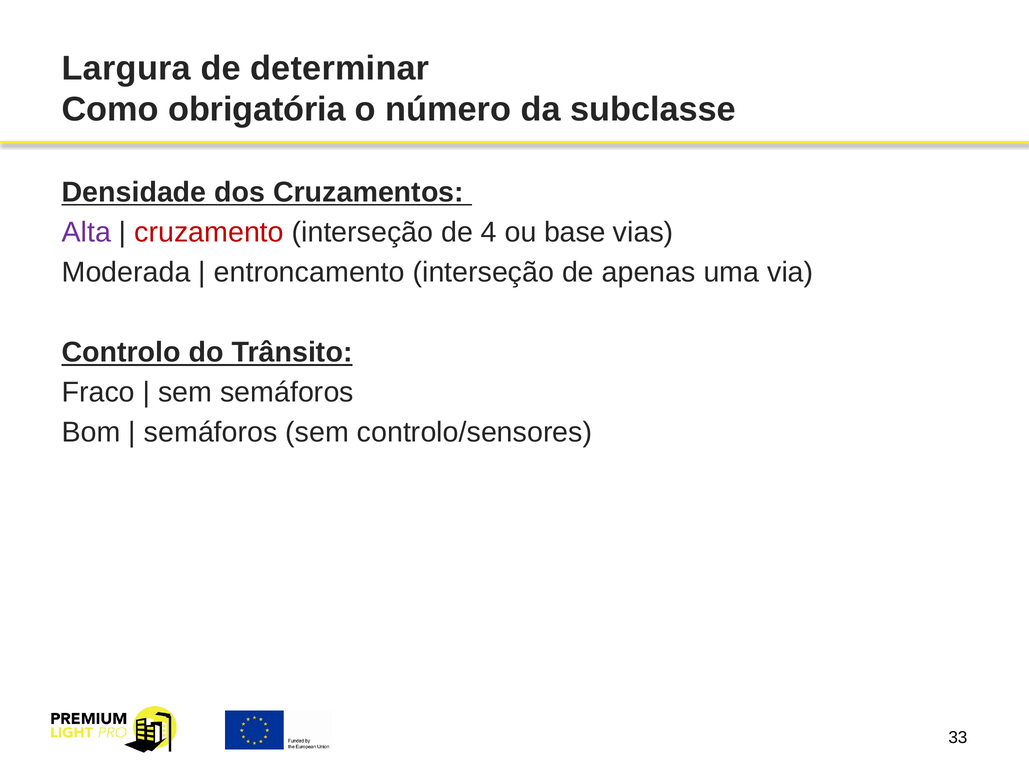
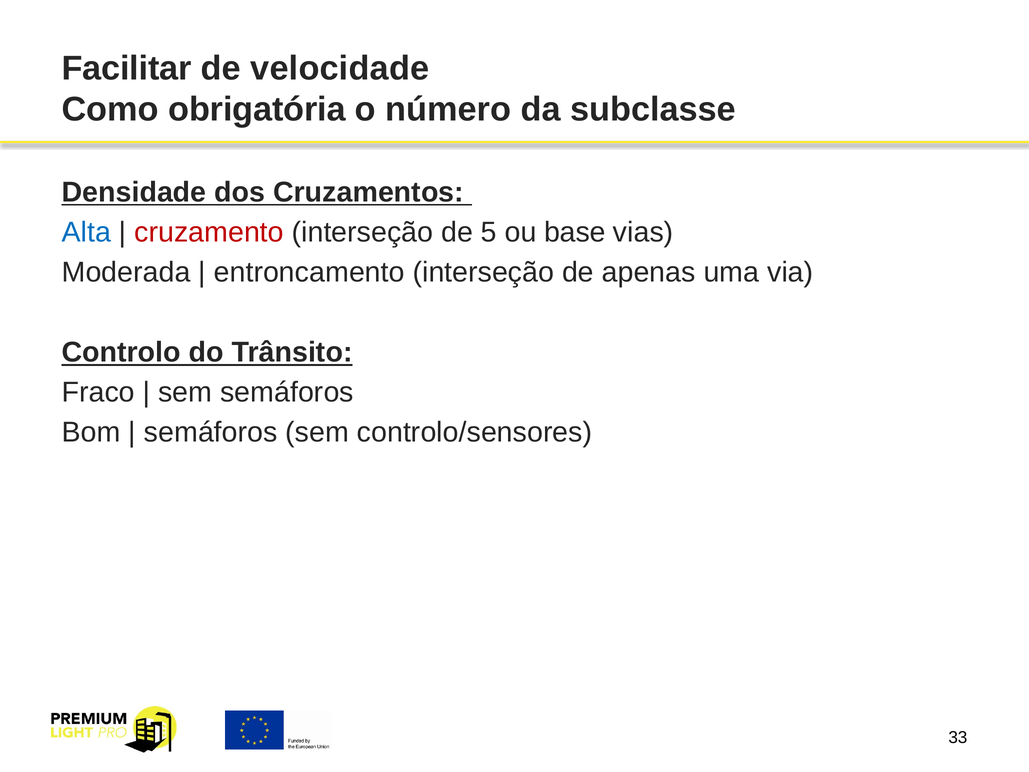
Largura: Largura -> Facilitar
determinar: determinar -> velocidade
Alta colour: purple -> blue
4: 4 -> 5
